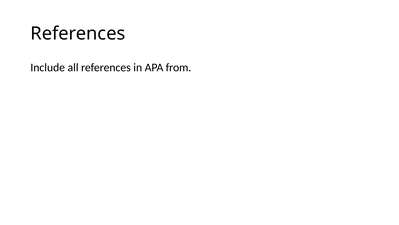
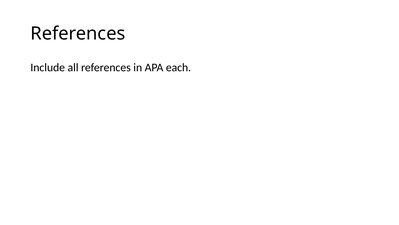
from: from -> each
